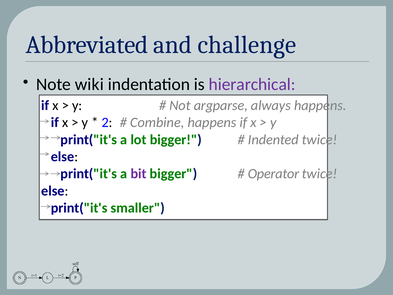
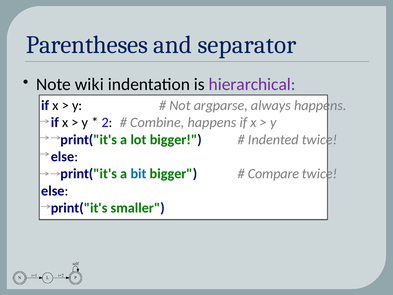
Abbreviated: Abbreviated -> Parentheses
challenge: challenge -> separator
bit colour: purple -> blue
Operator: Operator -> Compare
